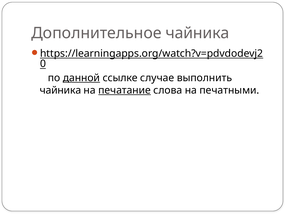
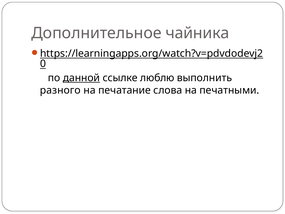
случае: случае -> люблю
чайника at (60, 90): чайника -> разного
печатание underline: present -> none
